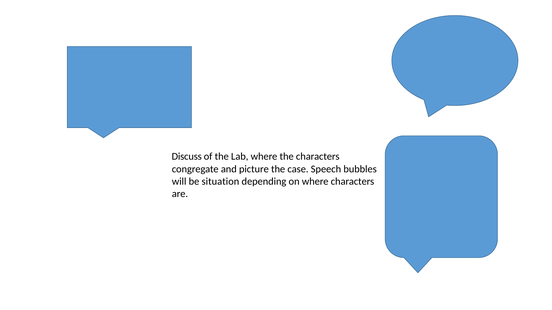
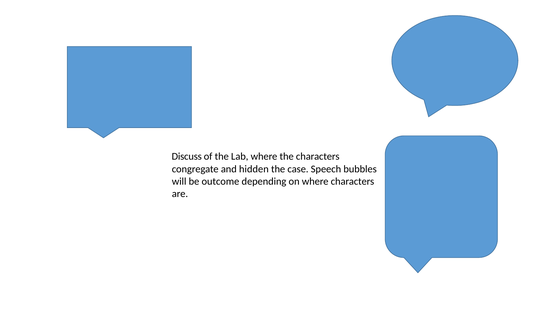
picture: picture -> hidden
situation: situation -> outcome
